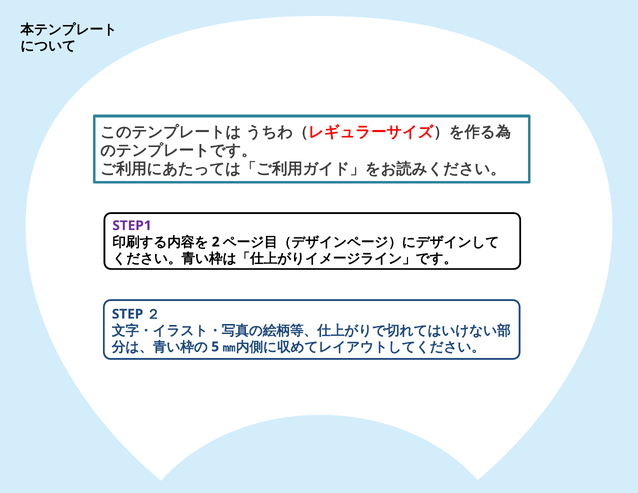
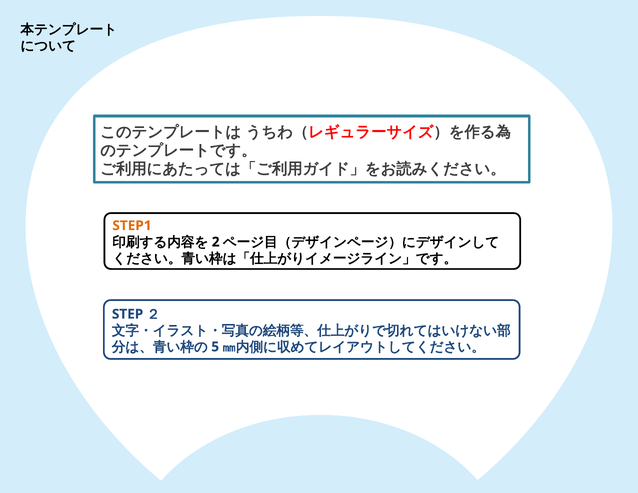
STEP1 colour: purple -> orange
